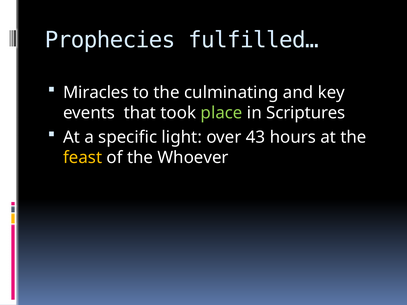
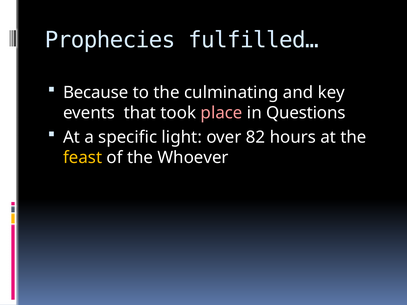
Miracles: Miracles -> Because
place colour: light green -> pink
Scriptures: Scriptures -> Questions
43: 43 -> 82
